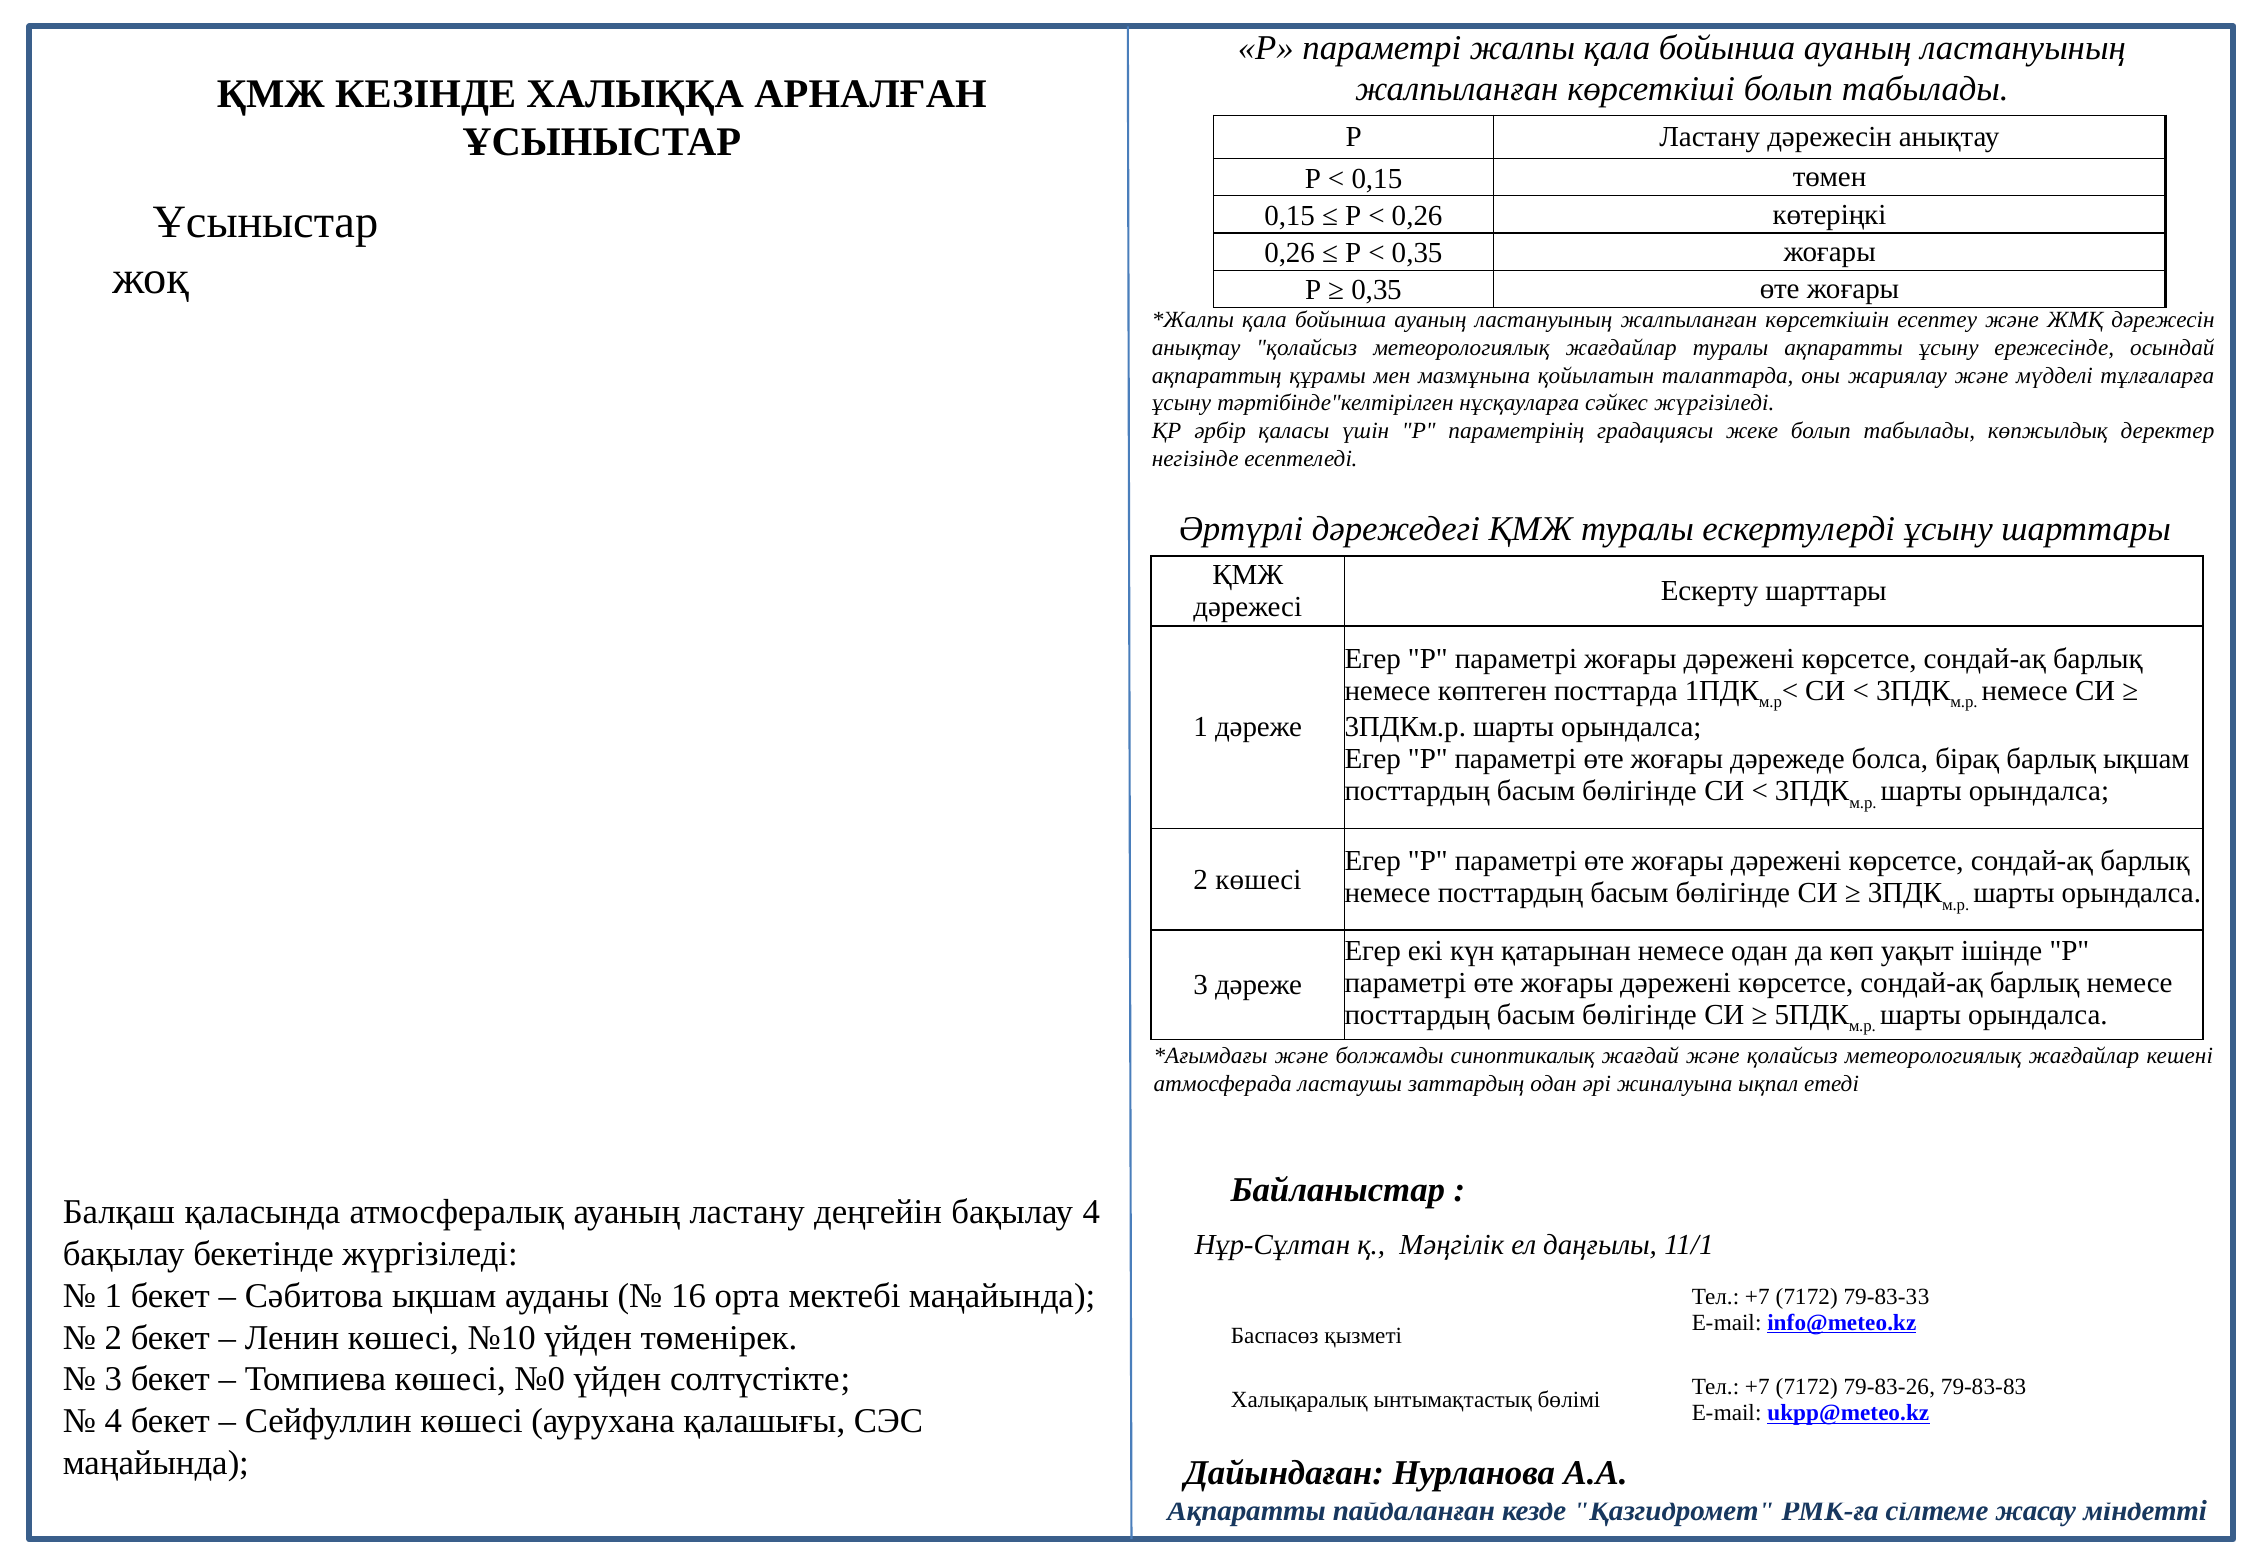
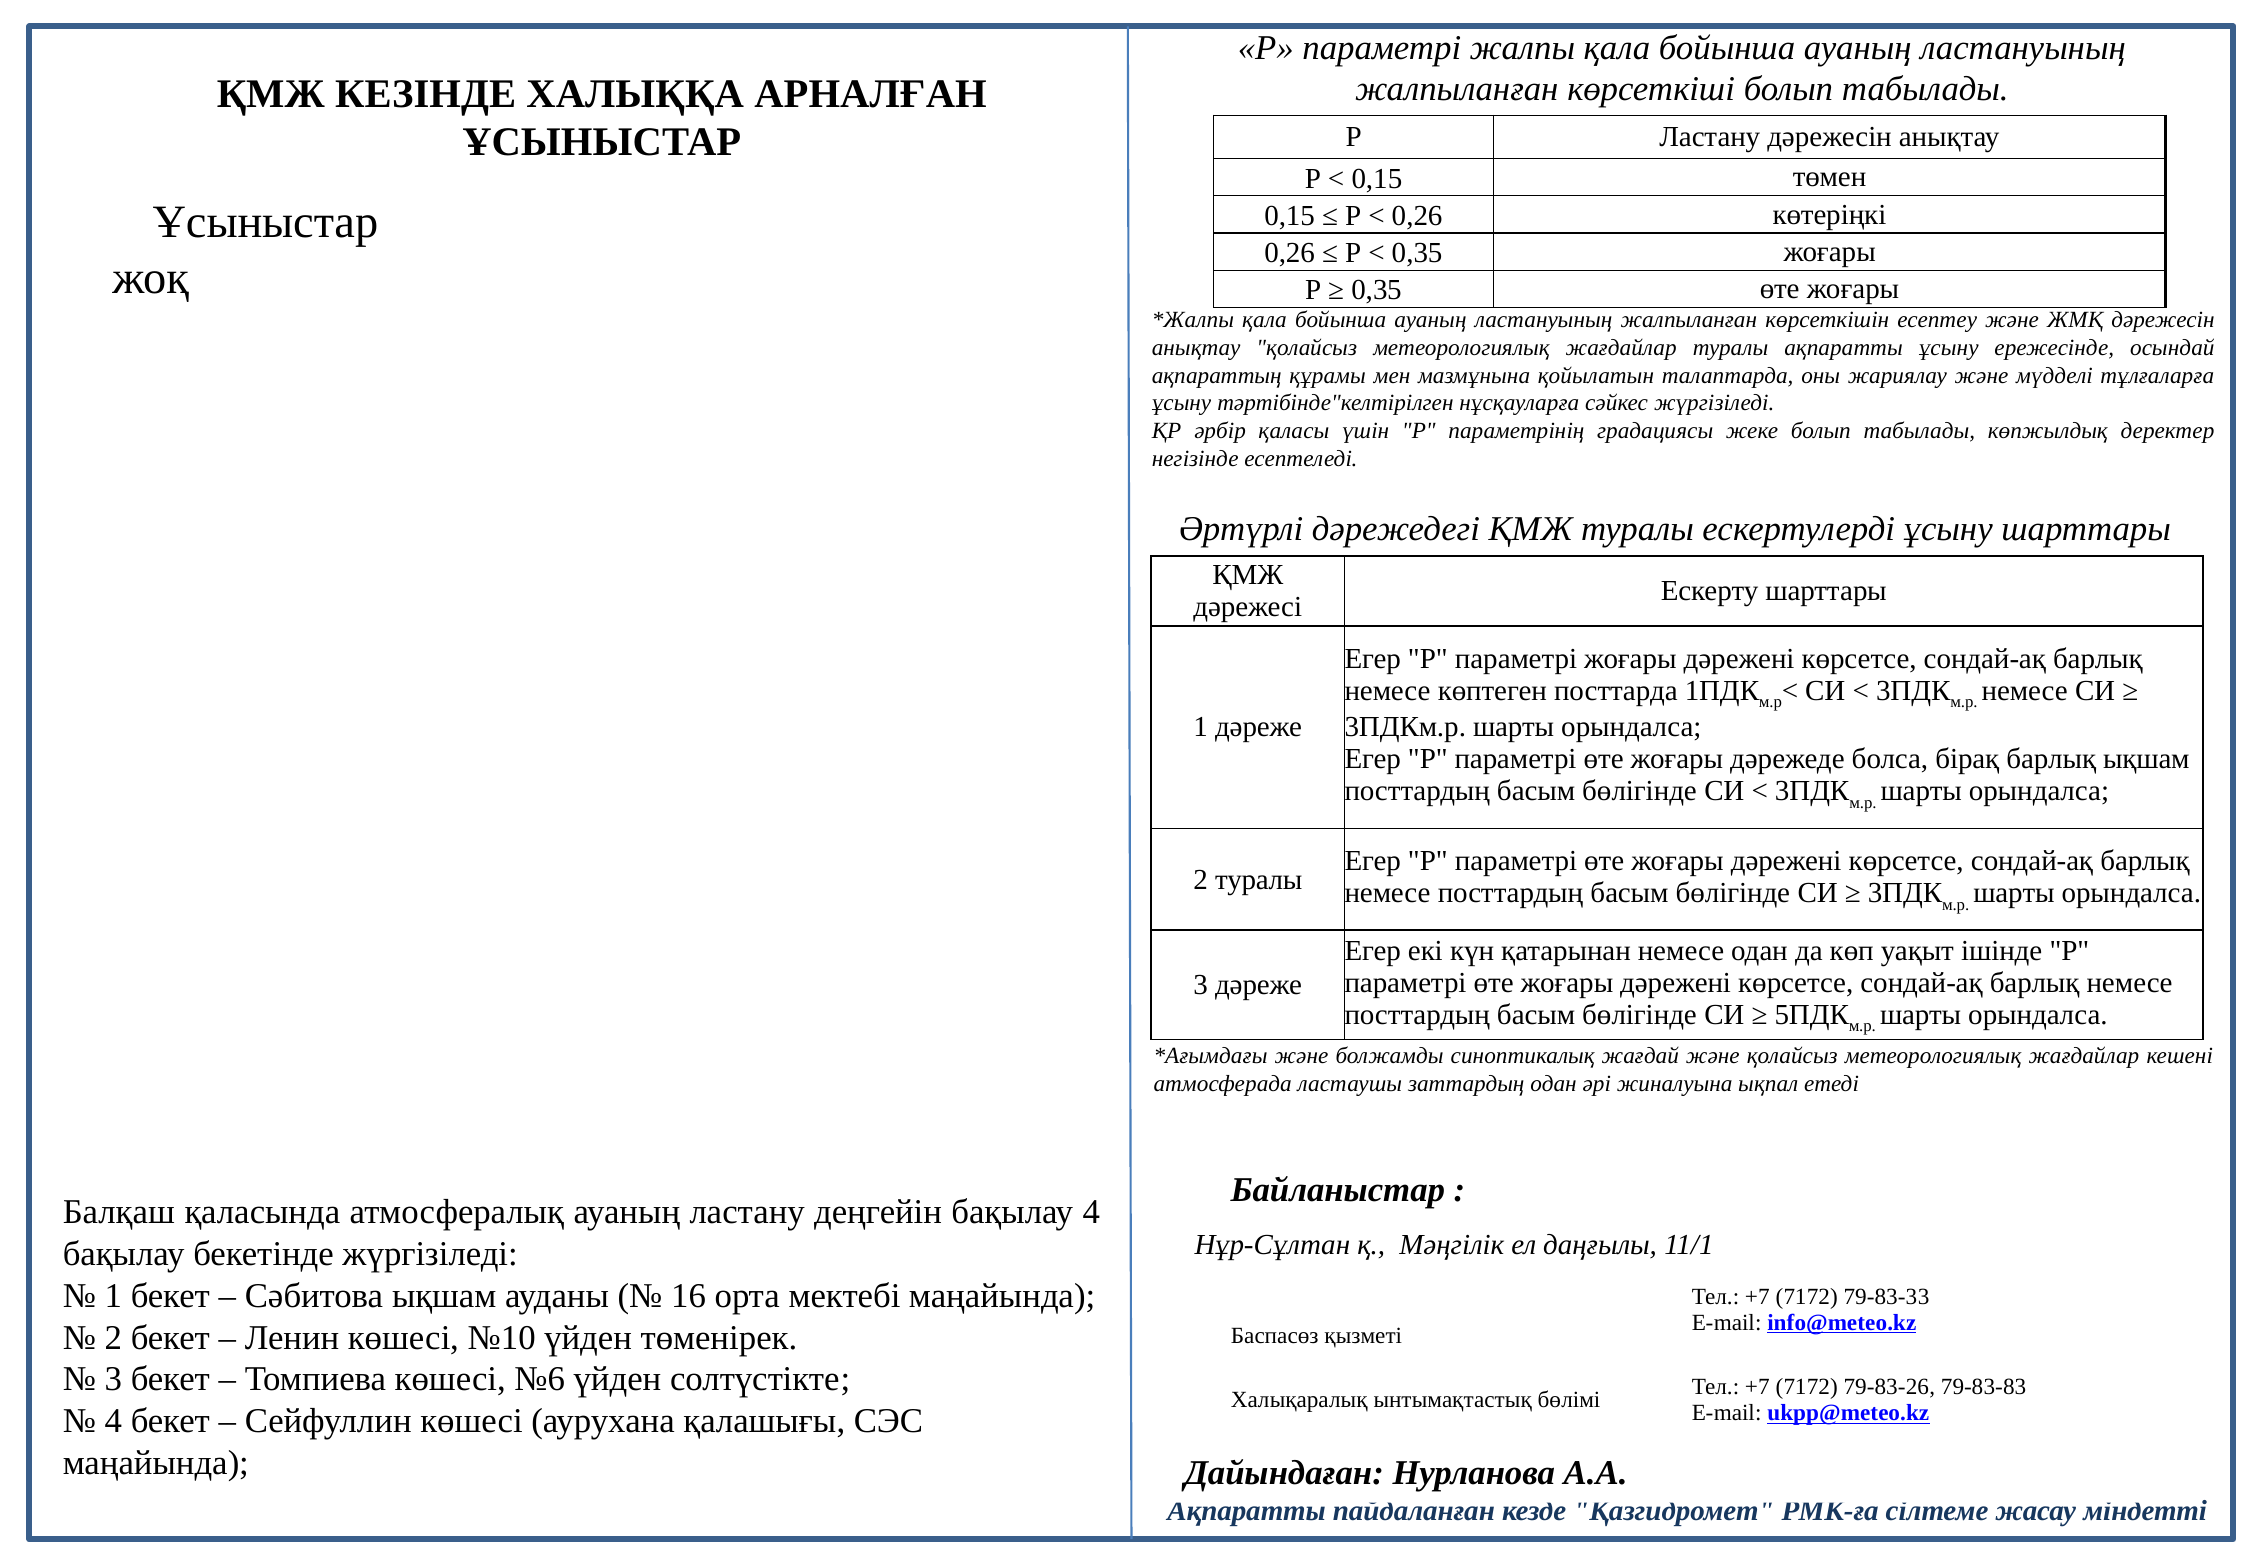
2 көшесі: көшесі -> туралы
№0: №0 -> №6
